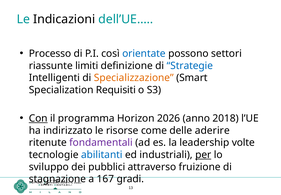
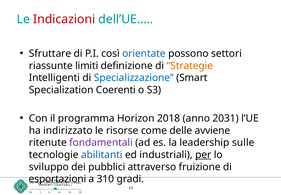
Indicazioni colour: black -> red
Processo: Processo -> Sfruttare
Strategie colour: blue -> orange
Specializzazione colour: orange -> blue
Requisiti: Requisiti -> Coerenti
Con underline: present -> none
2026: 2026 -> 2018
2018: 2018 -> 2031
aderire: aderire -> avviene
volte: volte -> sulle
stagnazione: stagnazione -> esportazioni
167: 167 -> 310
